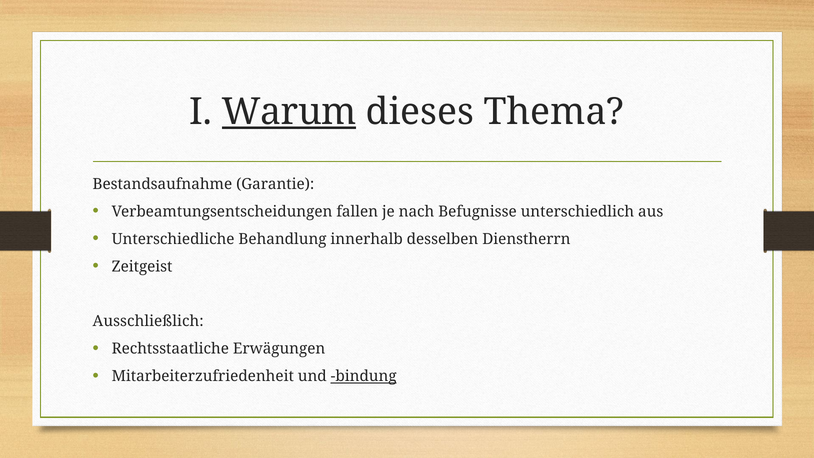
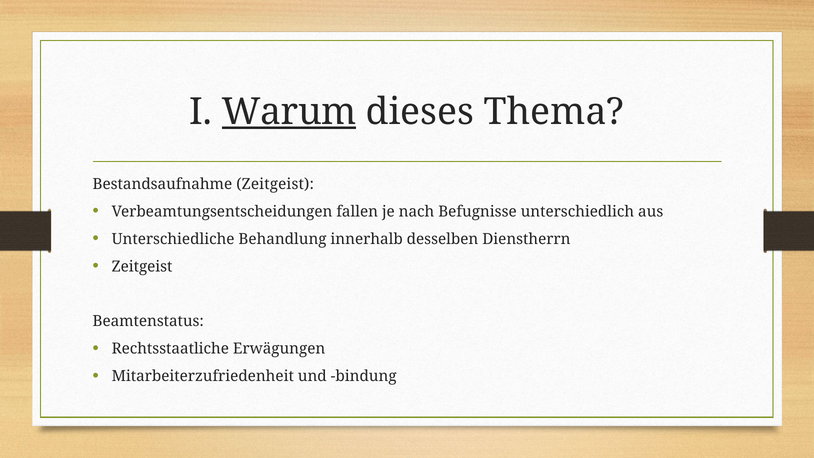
Bestandsaufnahme Garantie: Garantie -> Zeitgeist
Ausschließlich: Ausschließlich -> Beamtenstatus
bindung underline: present -> none
